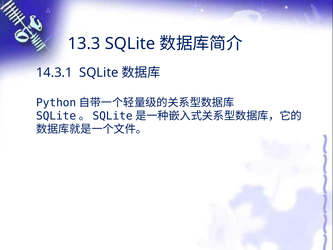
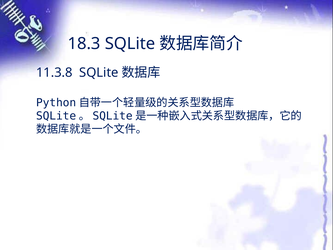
13.3: 13.3 -> 18.3
14.3.1: 14.3.1 -> 11.3.8
